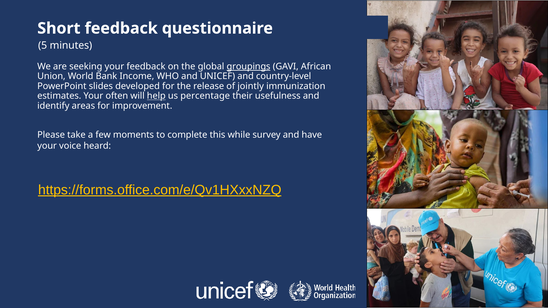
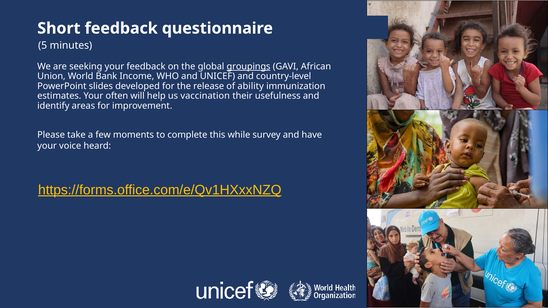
jointly: jointly -> ability
help underline: present -> none
percentage: percentage -> vaccination
